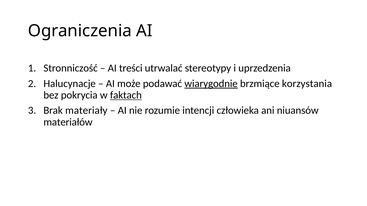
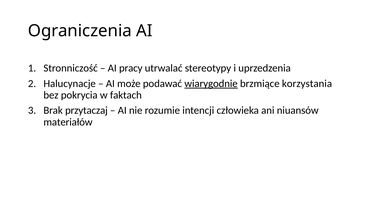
treści: treści -> pracy
faktach underline: present -> none
materiały: materiały -> przytaczaj
